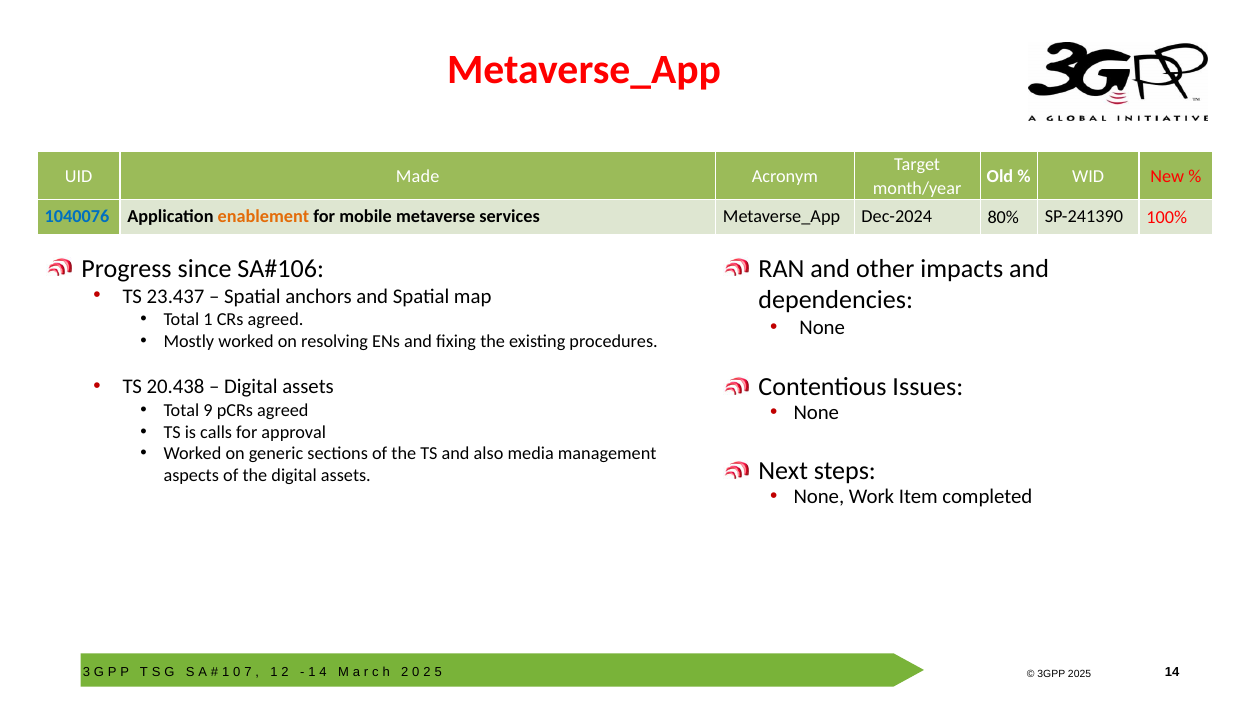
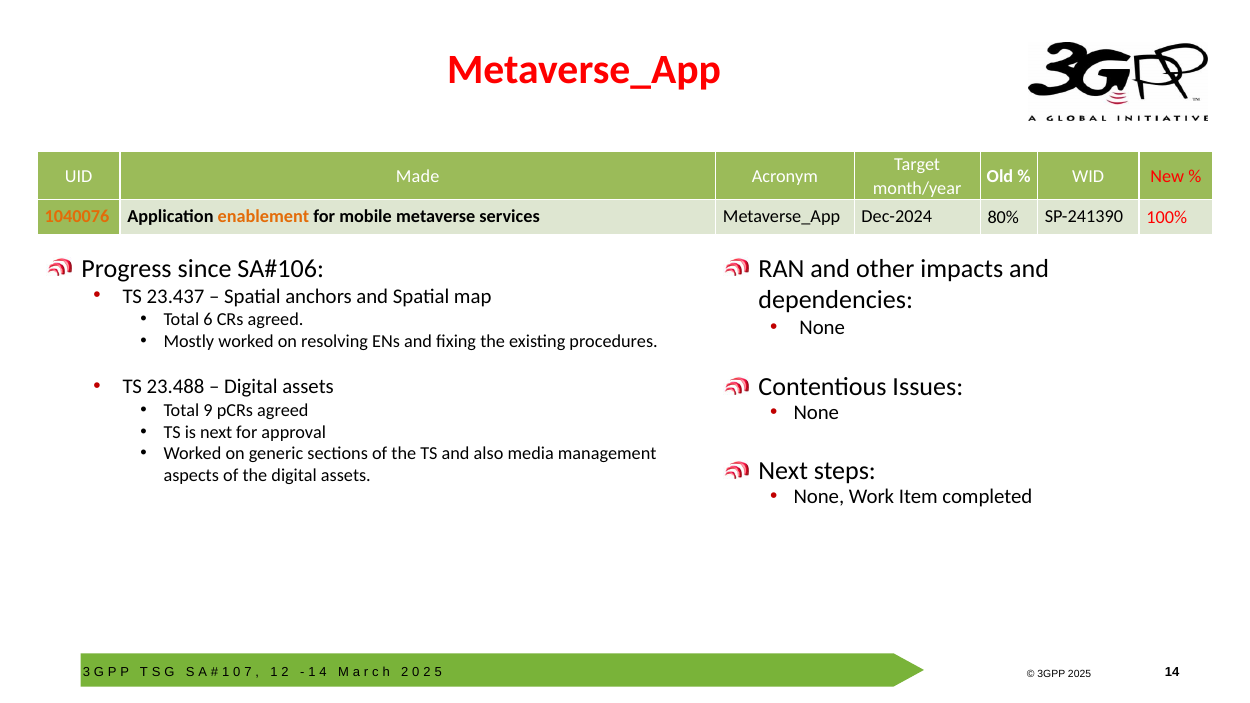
1040076 colour: blue -> orange
Total 1: 1 -> 6
20.438: 20.438 -> 23.488
is calls: calls -> next
